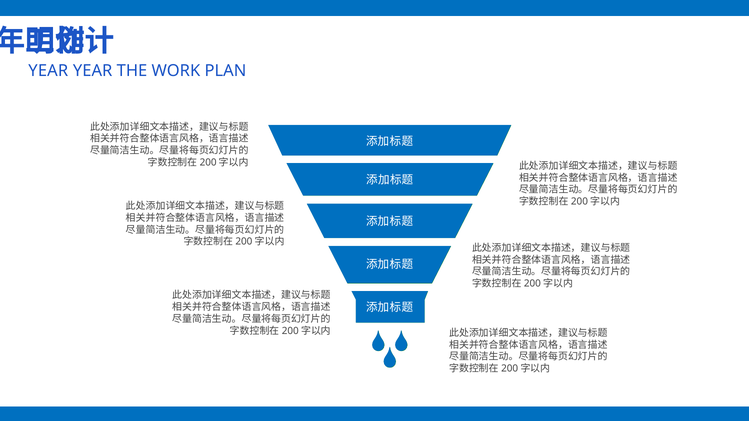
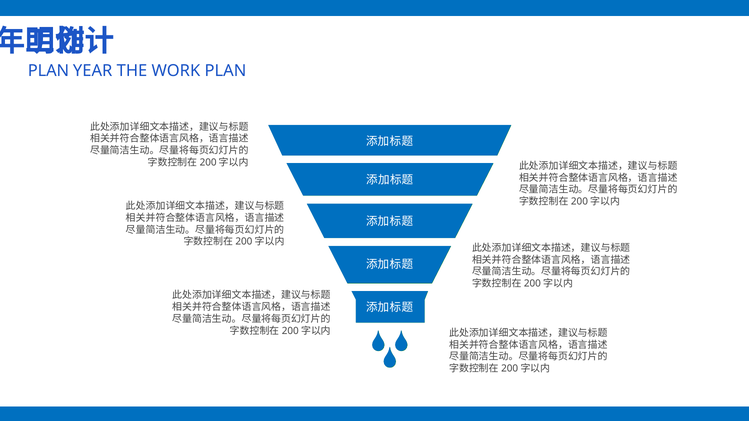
YEAR at (48, 71): YEAR -> PLAN
